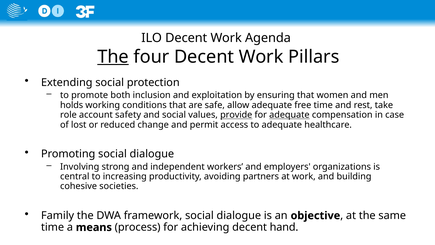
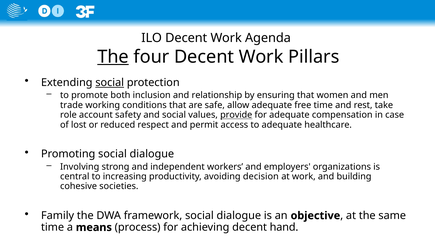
social at (110, 82) underline: none -> present
exploitation: exploitation -> relationship
holds: holds -> trade
adequate at (289, 115) underline: present -> none
change: change -> respect
partners: partners -> decision
